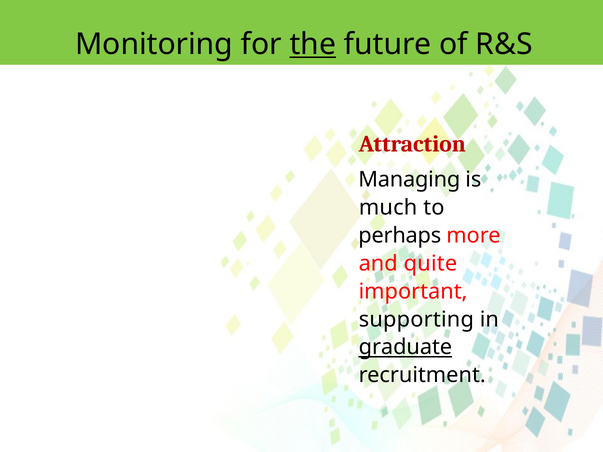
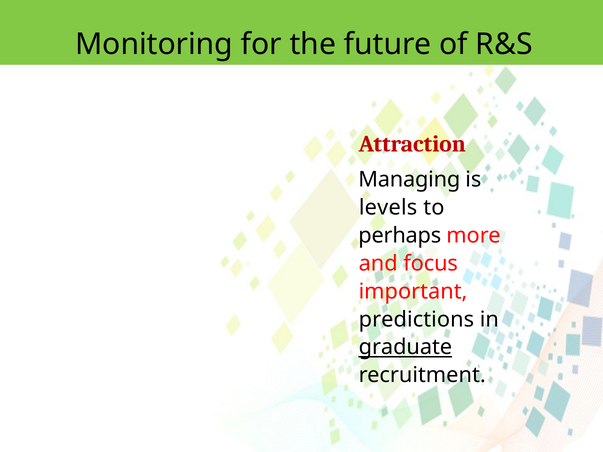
the underline: present -> none
much: much -> levels
quite: quite -> focus
supporting: supporting -> predictions
